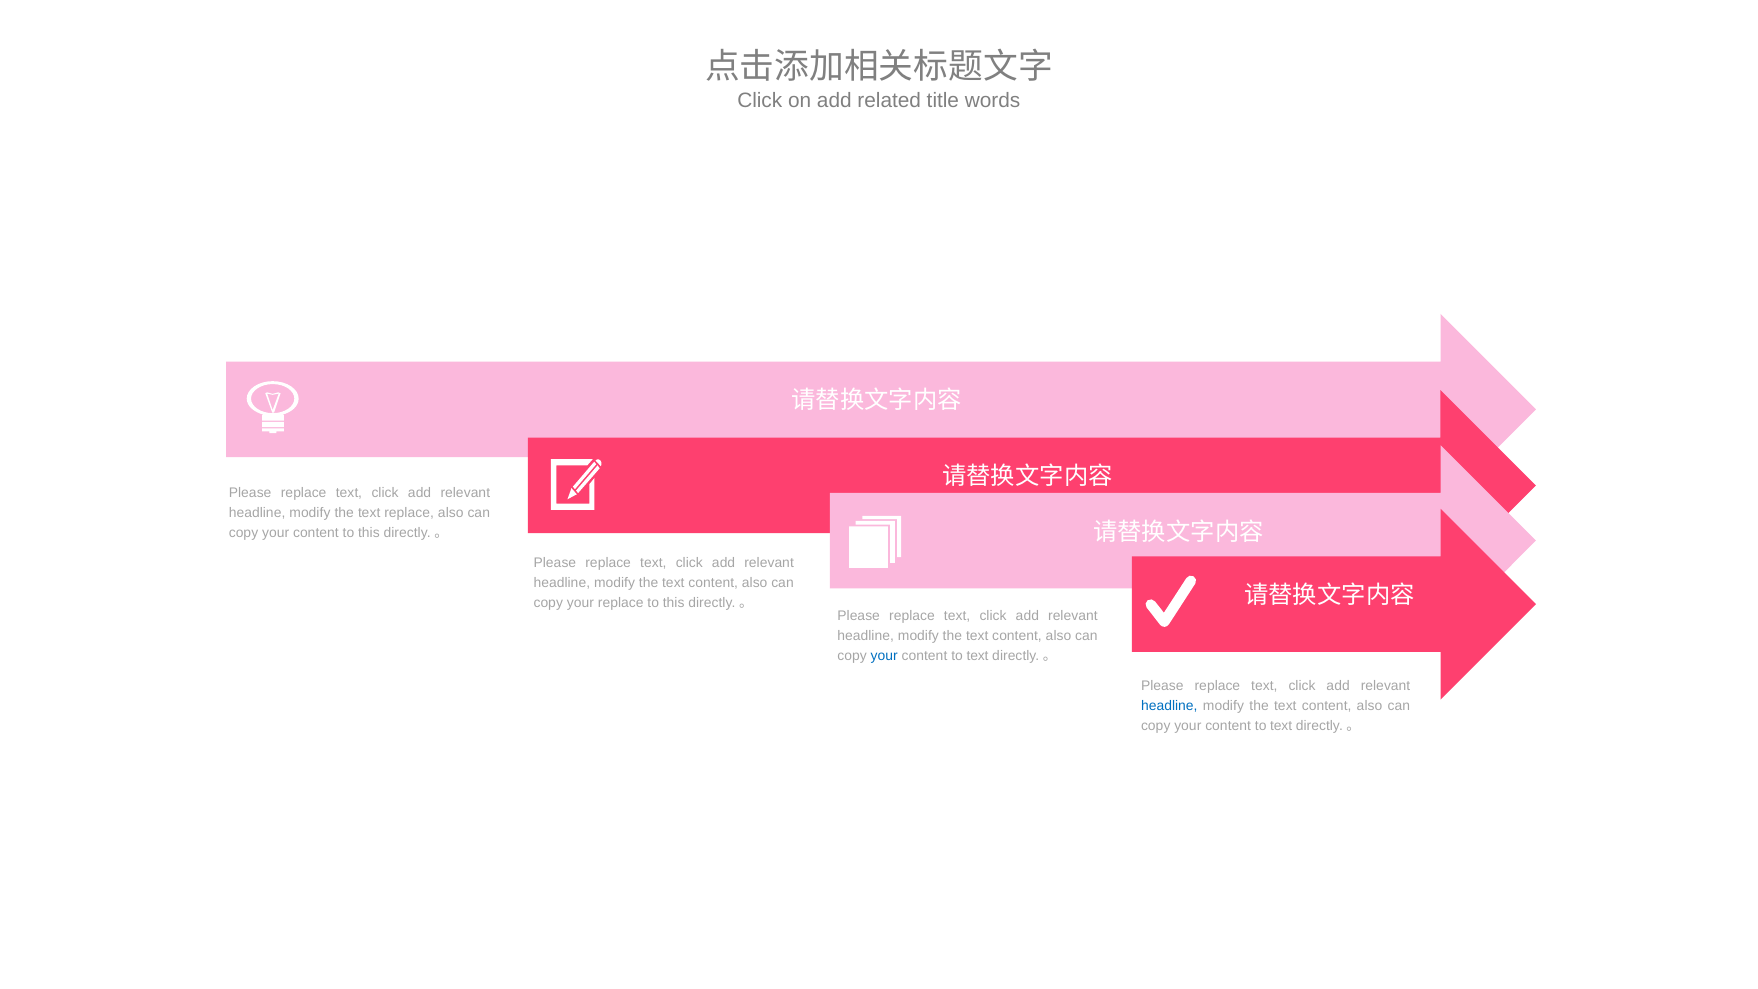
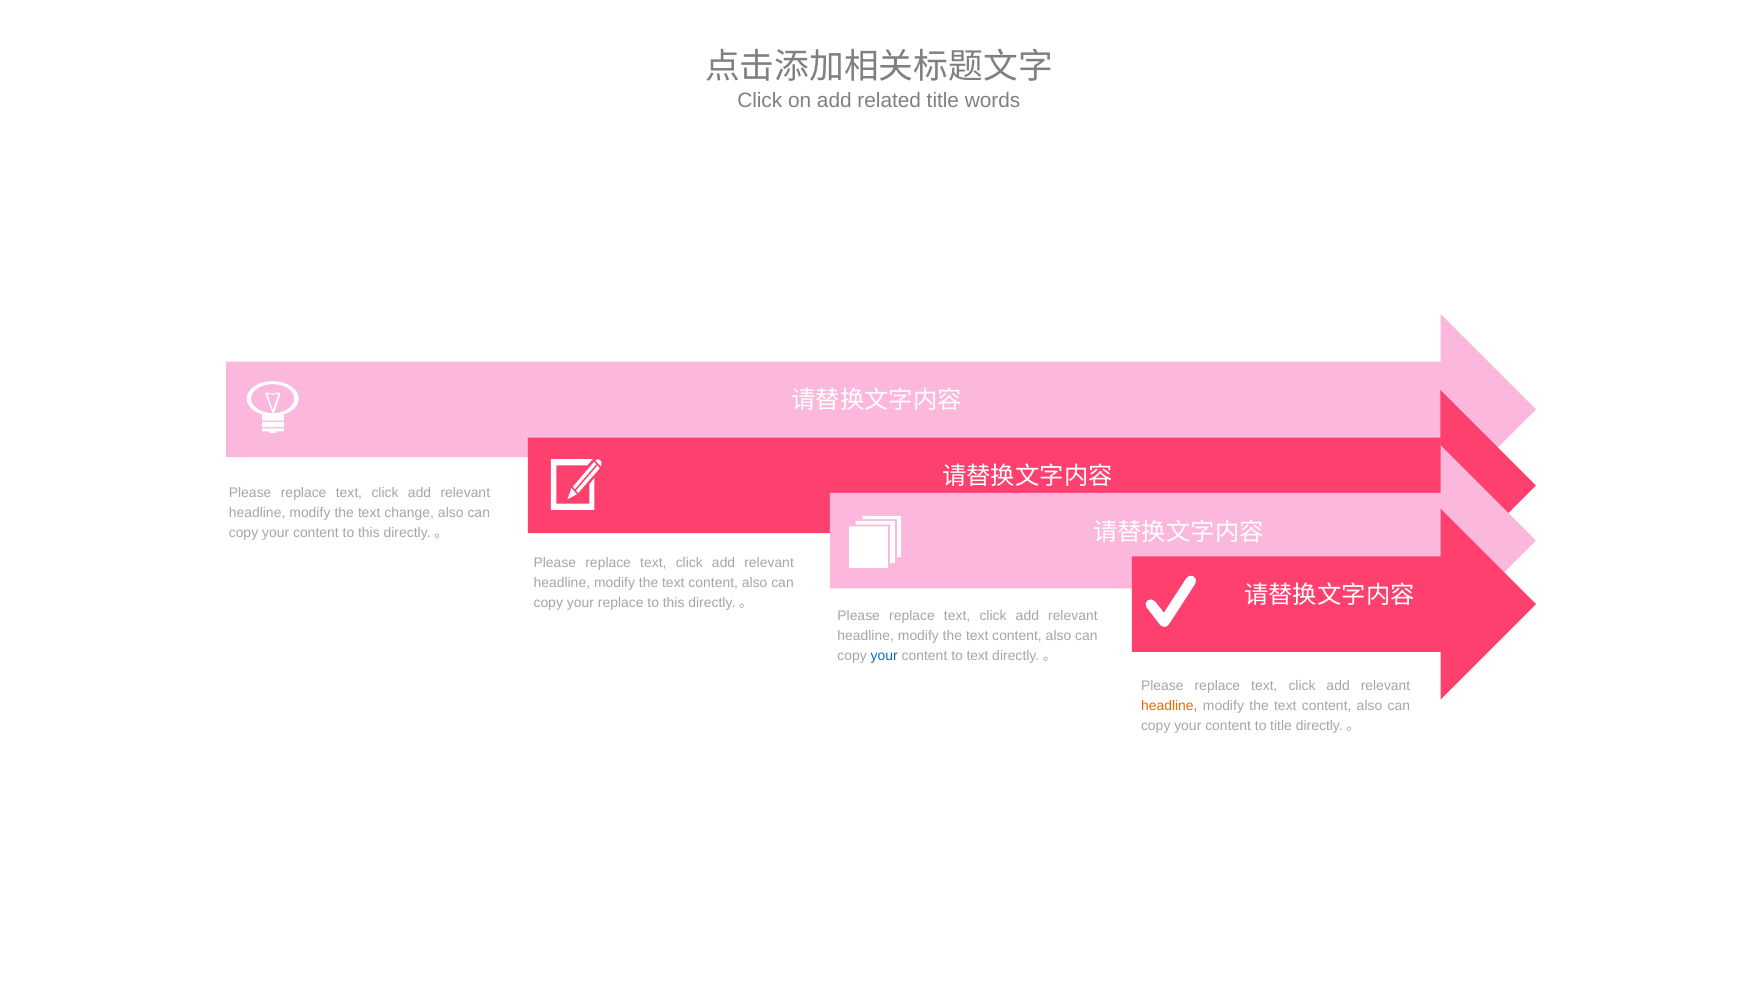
text replace: replace -> change
headline at (1169, 706) colour: blue -> orange
text at (1281, 726): text -> title
